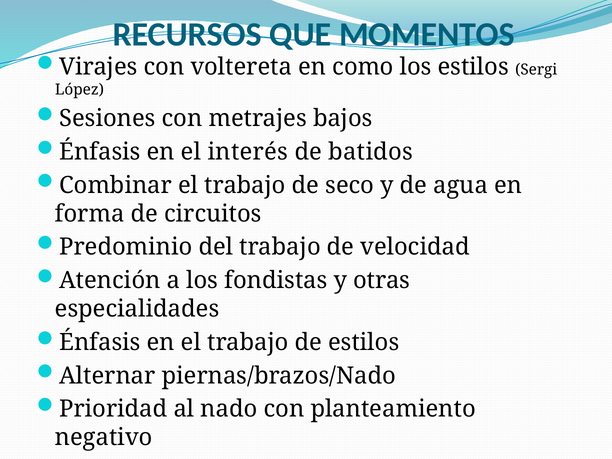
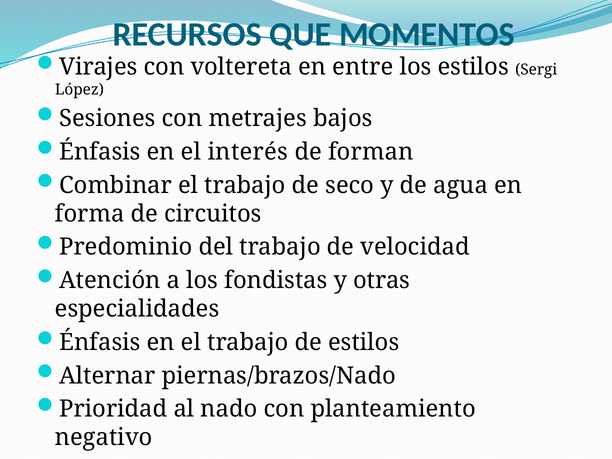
como: como -> entre
batidos: batidos -> forman
